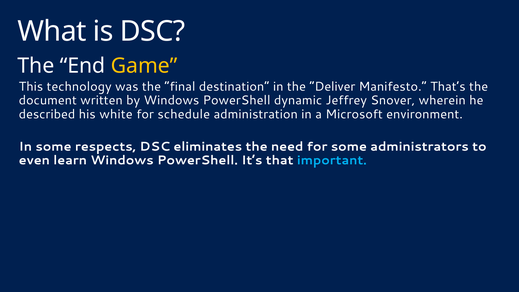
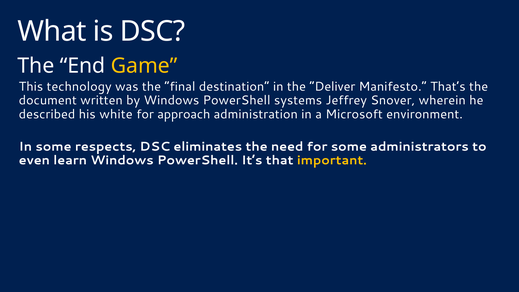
dynamic: dynamic -> systems
schedule: schedule -> approach
important colour: light blue -> yellow
